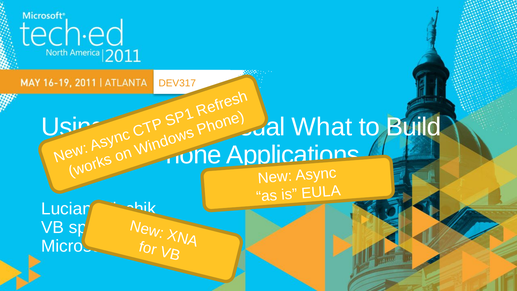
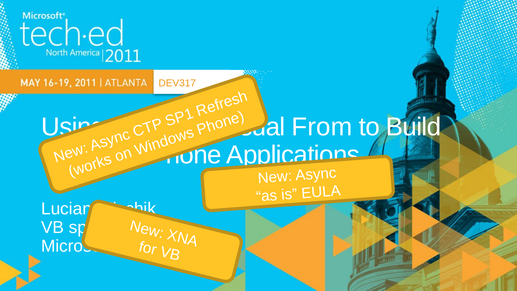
What: What -> From
